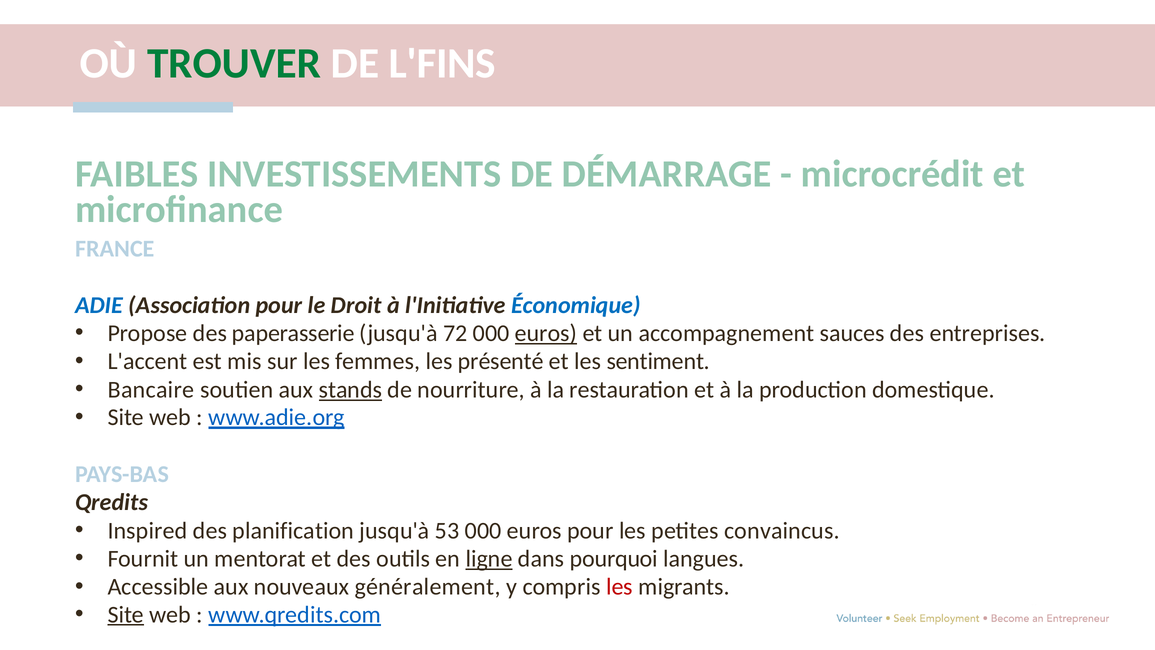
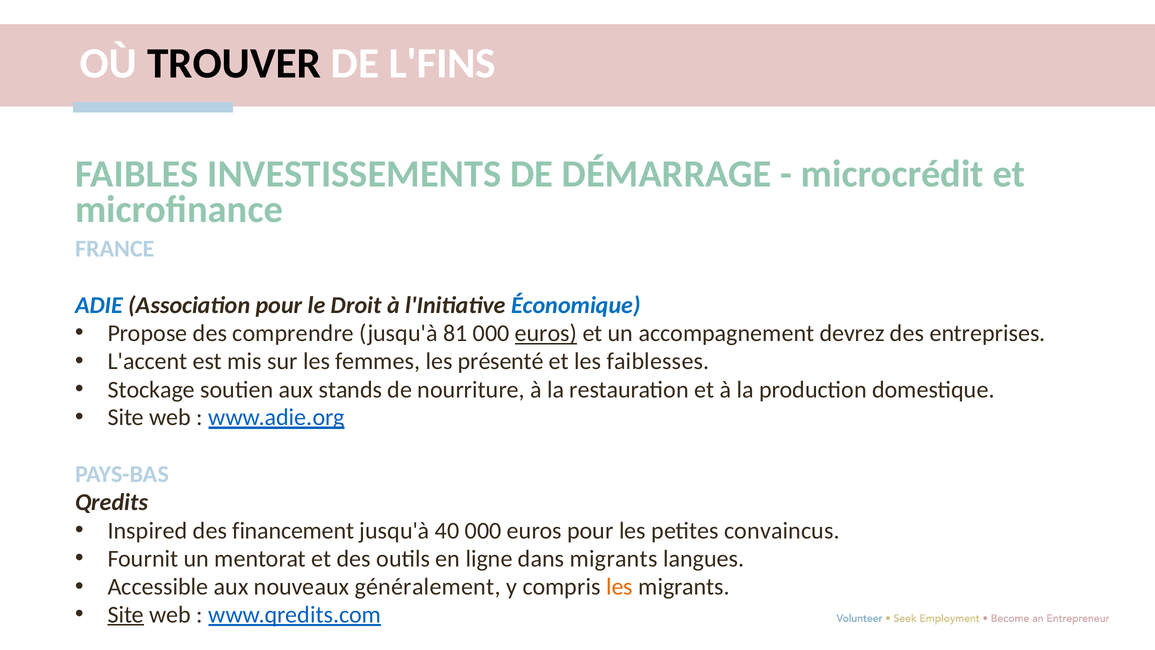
TROUVER colour: green -> black
paperasserie: paperasserie -> comprendre
72: 72 -> 81
sauces: sauces -> devrez
sentiment: sentiment -> faiblesses
Bancaire: Bancaire -> Stockage
stands underline: present -> none
planification: planification -> financement
53: 53 -> 40
ligne underline: present -> none
dans pourquoi: pourquoi -> migrants
les at (619, 587) colour: red -> orange
